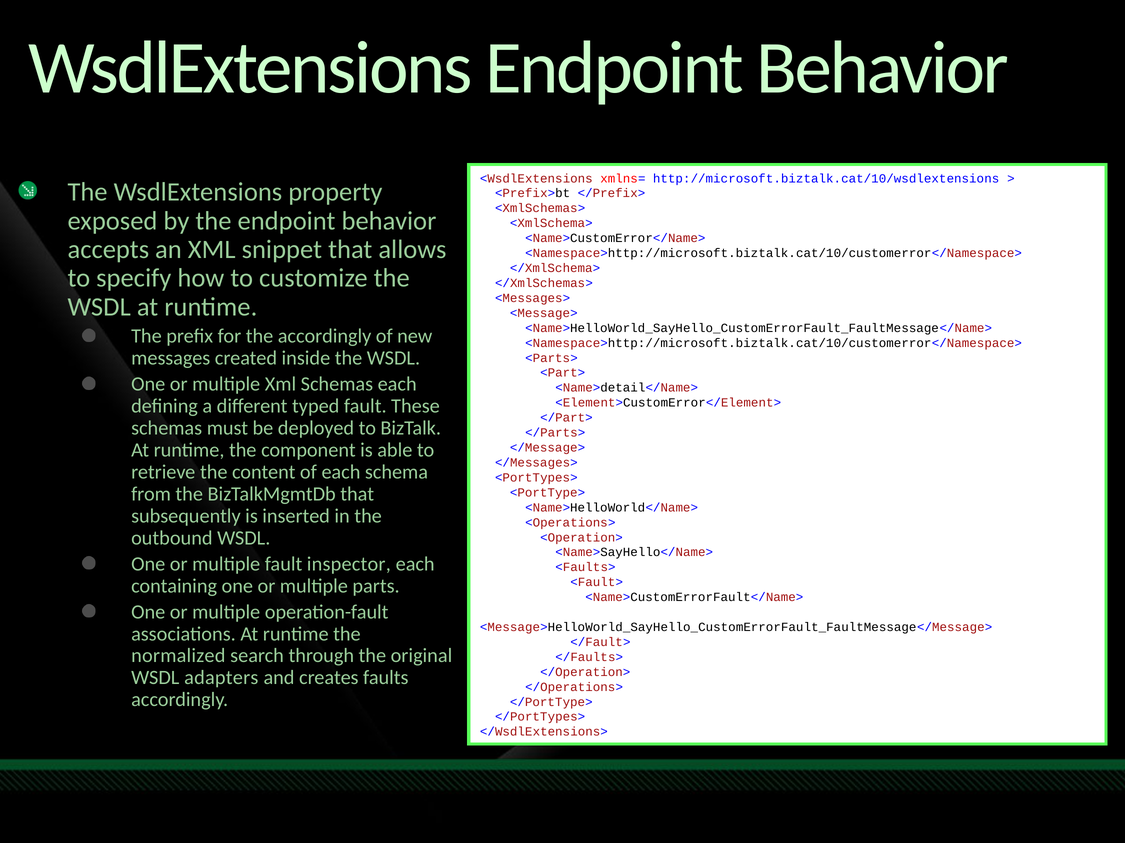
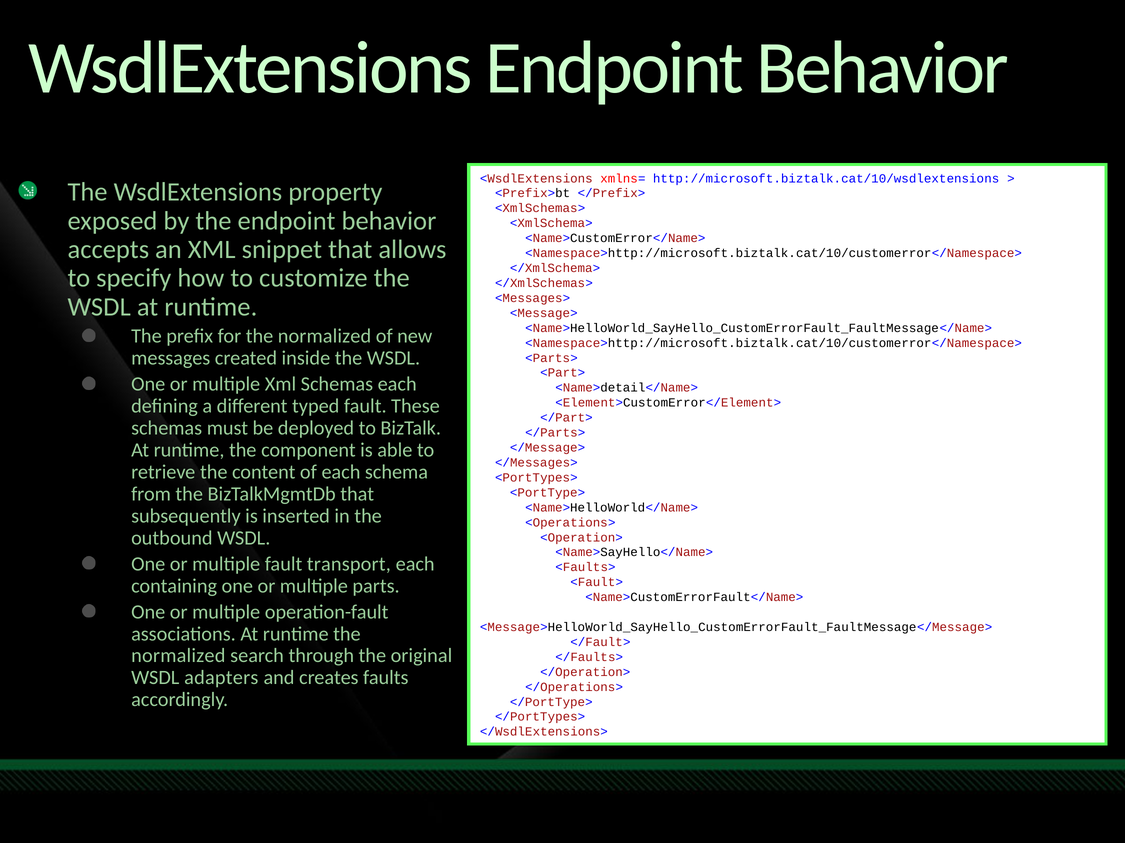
for the accordingly: accordingly -> normalized
inspector: inspector -> transport
